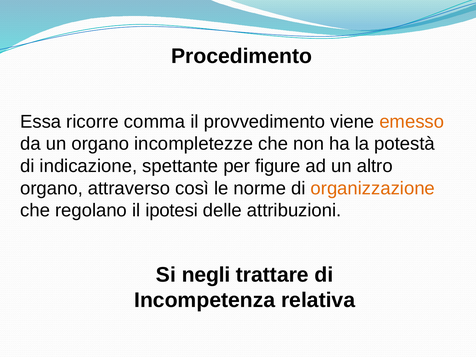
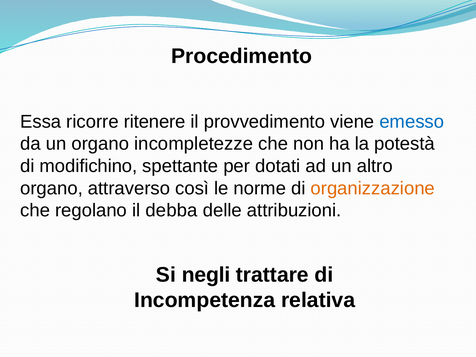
comma: comma -> ritenere
emesso colour: orange -> blue
indicazione: indicazione -> modifichino
figure: figure -> dotati
ipotesi: ipotesi -> debba
